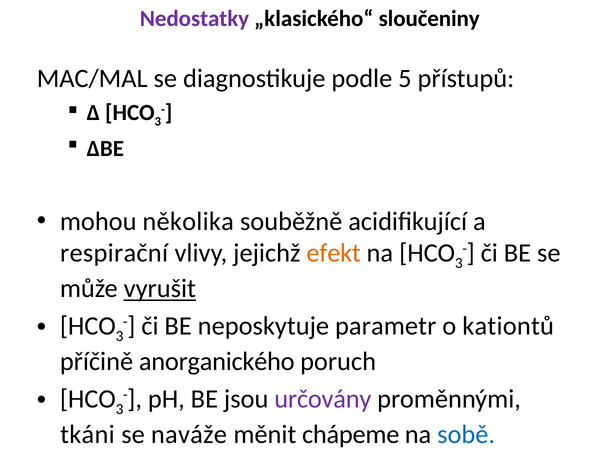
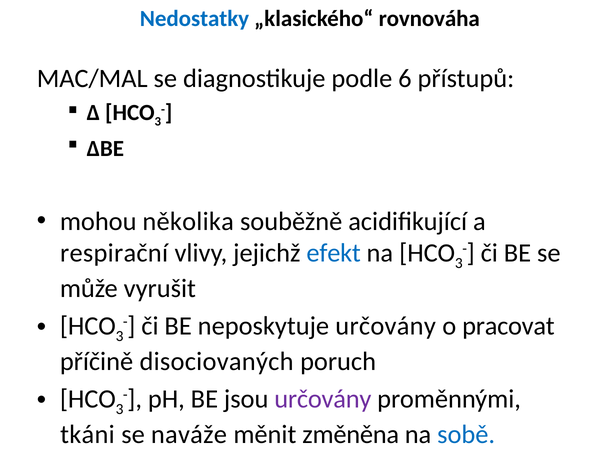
Nedostatky colour: purple -> blue
sloučeniny: sloučeniny -> rovnováha
5: 5 -> 6
efekt colour: orange -> blue
vyrušit underline: present -> none
neposkytuje parametr: parametr -> určovány
kationtů: kationtů -> pracovat
anorganického: anorganického -> disociovaných
chápeme: chápeme -> změněna
